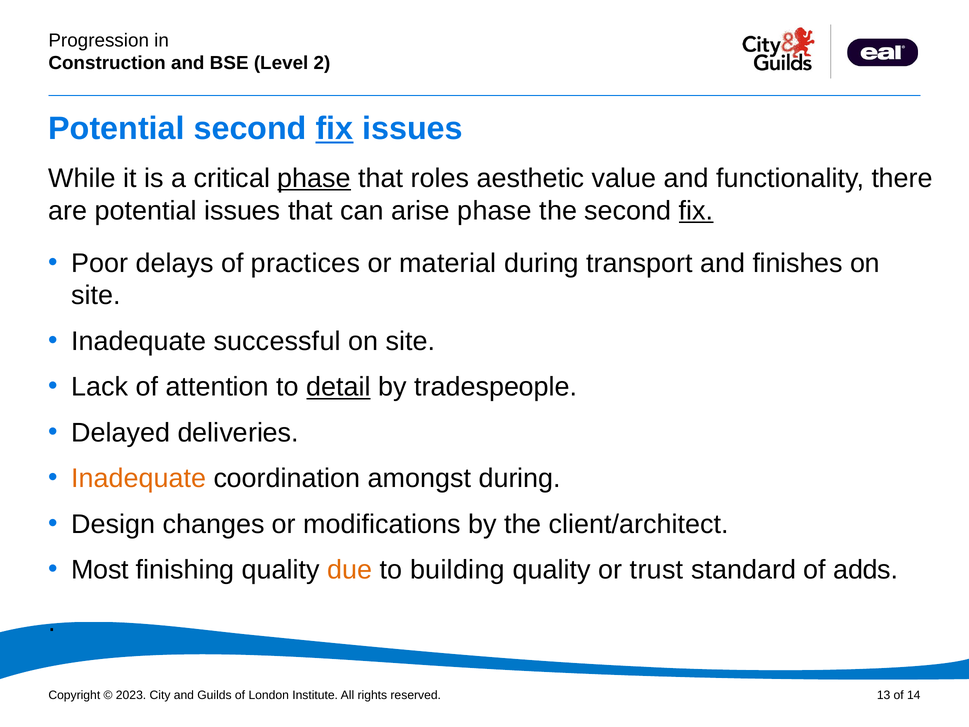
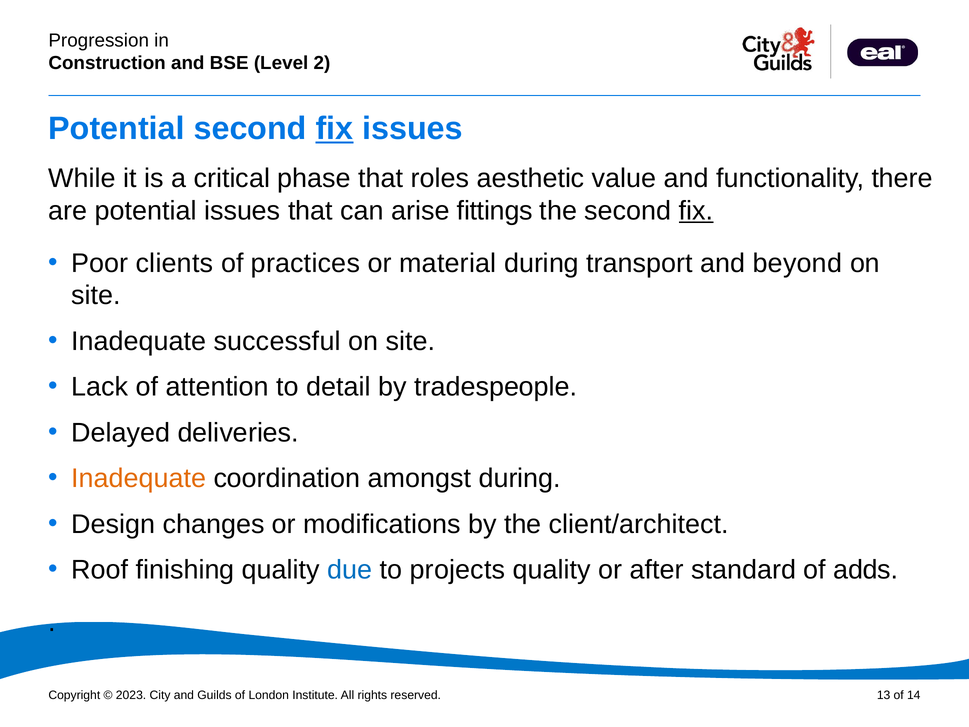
phase at (314, 178) underline: present -> none
arise phase: phase -> fittings
delays: delays -> clients
finishes: finishes -> beyond
detail underline: present -> none
Most: Most -> Roof
due colour: orange -> blue
building: building -> projects
trust: trust -> after
